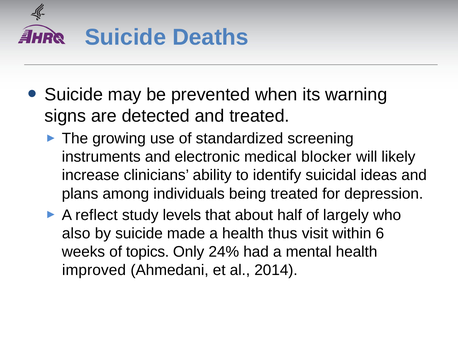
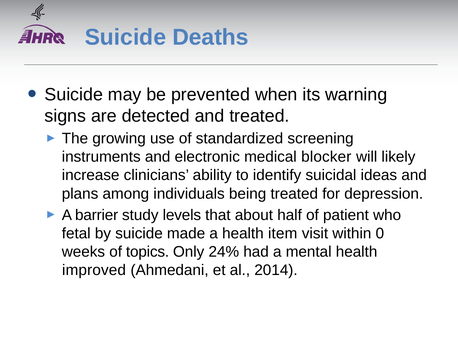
reflect: reflect -> barrier
largely: largely -> patient
also: also -> fetal
thus: thus -> item
6: 6 -> 0
